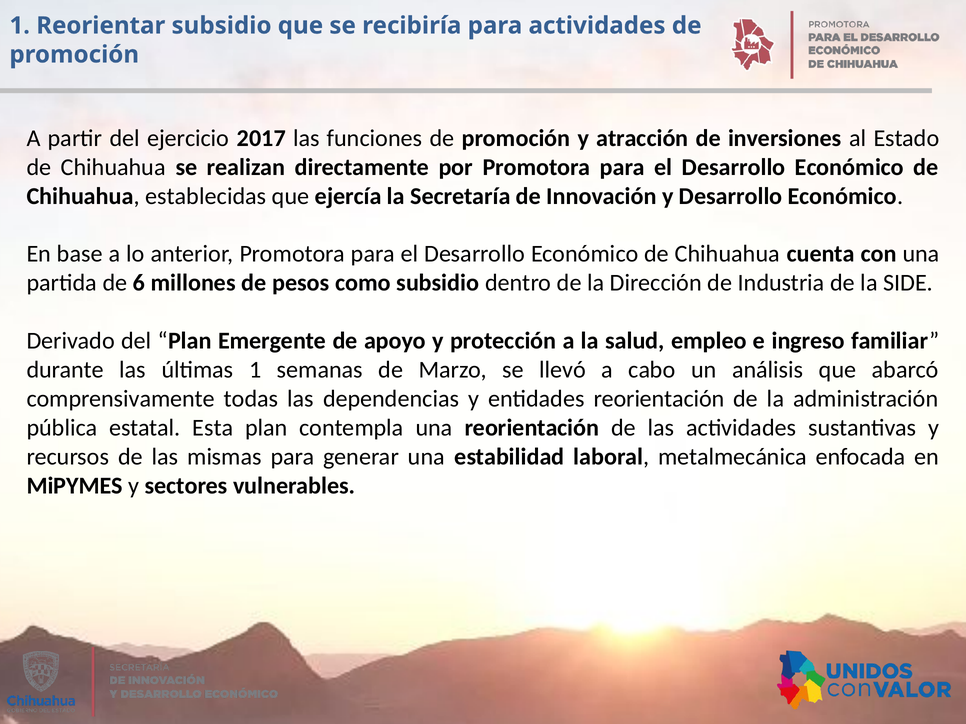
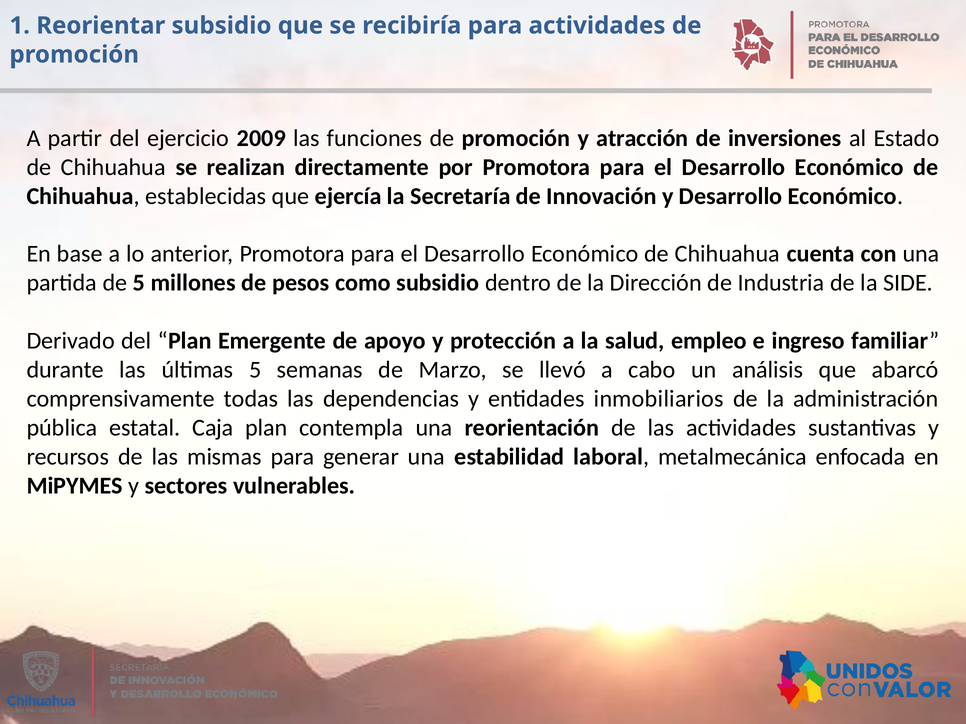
2017: 2017 -> 2009
de 6: 6 -> 5
últimas 1: 1 -> 5
entidades reorientación: reorientación -> inmobiliarios
Esta: Esta -> Caja
